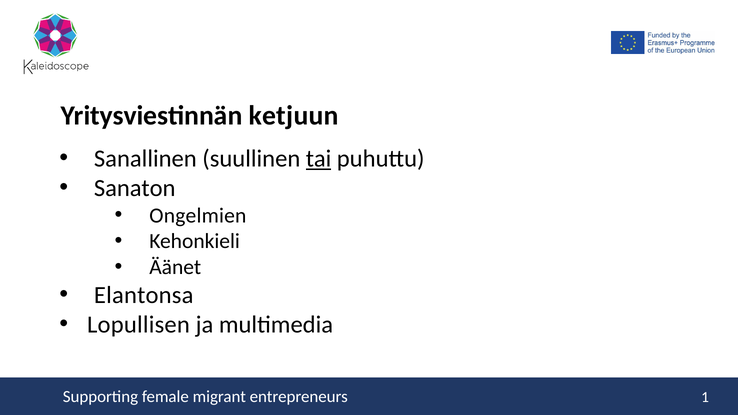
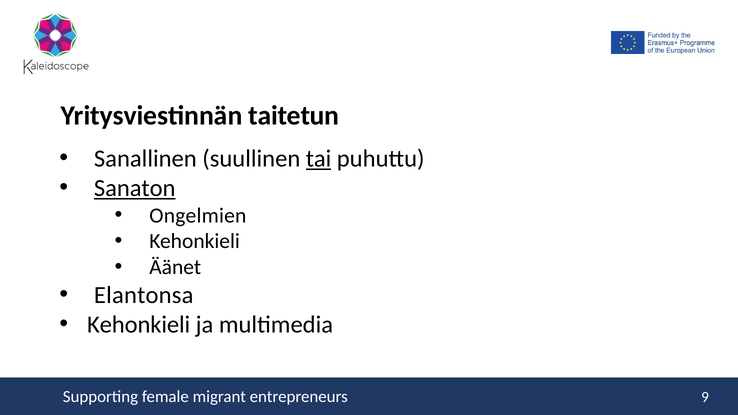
ketjuun: ketjuun -> taitetun
Sanaton underline: none -> present
Lopullisen at (138, 325): Lopullisen -> Kehonkieli
1: 1 -> 9
